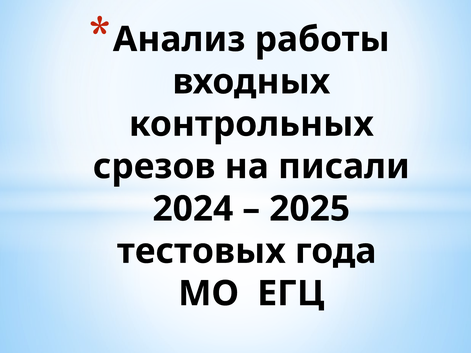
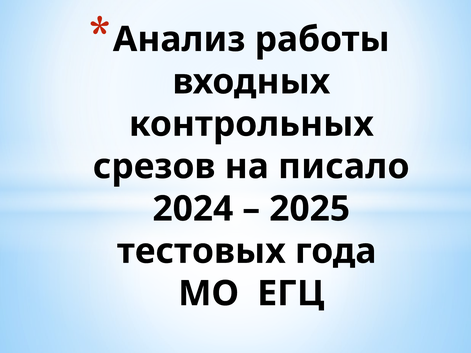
писали: писали -> писало
